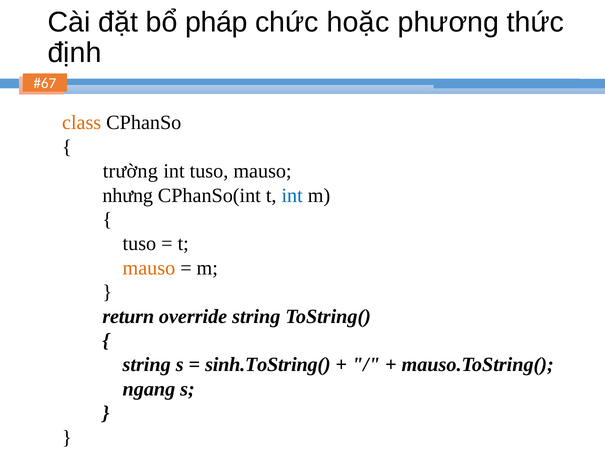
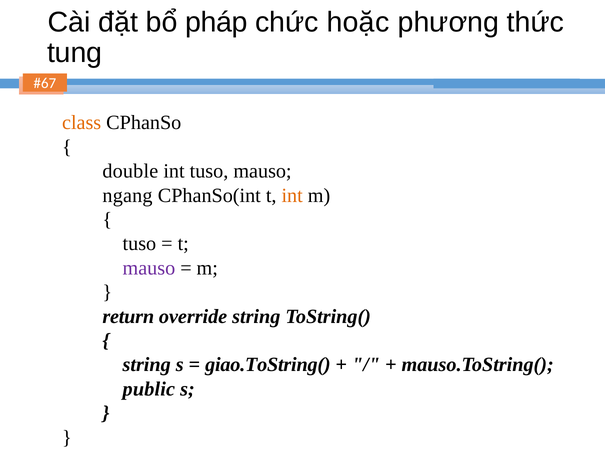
định: định -> tung
trường: trường -> double
nhưng: nhưng -> ngang
int at (292, 195) colour: blue -> orange
mauso at (149, 268) colour: orange -> purple
sinh.ToString(: sinh.ToString( -> giao.ToString(
ngang: ngang -> public
